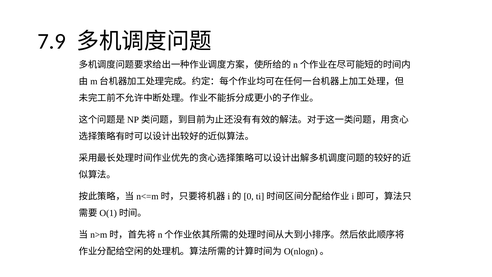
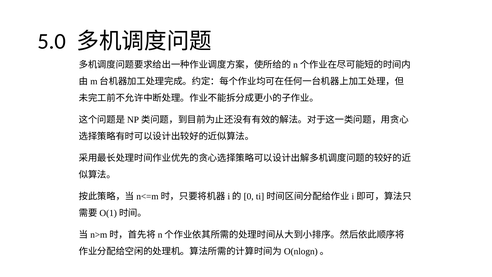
7.9: 7.9 -> 5.0
